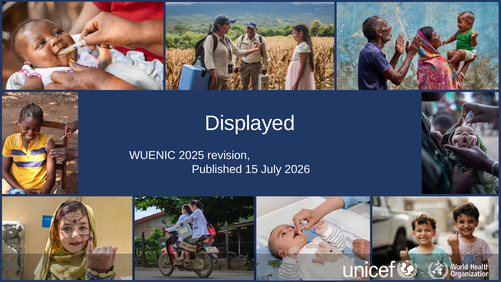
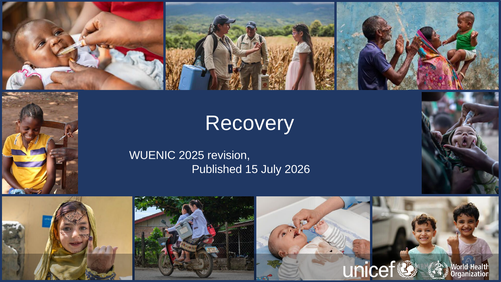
Displayed: Displayed -> Recovery
